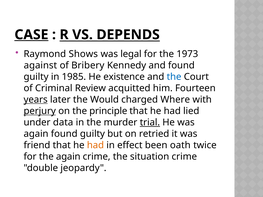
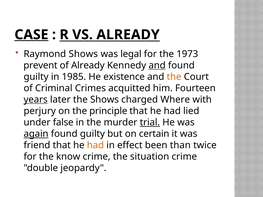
VS DEPENDS: DEPENDS -> ALREADY
against: against -> prevent
of Bribery: Bribery -> Already
and at (157, 65) underline: none -> present
the at (174, 77) colour: blue -> orange
Review: Review -> Crimes
the Would: Would -> Shows
perjury underline: present -> none
data: data -> false
again at (36, 134) underline: none -> present
retried: retried -> certain
oath: oath -> than
the again: again -> know
